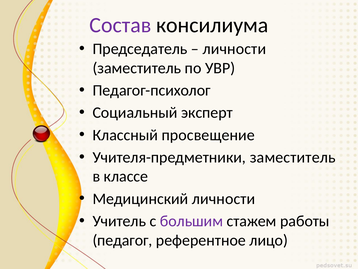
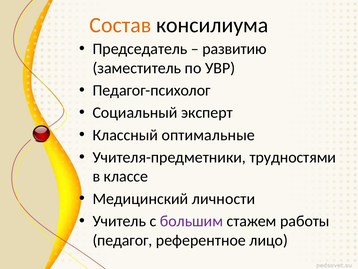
Состав colour: purple -> orange
личности at (234, 49): личности -> развитию
просвещение: просвещение -> оптимальные
Учителя-предметники заместитель: заместитель -> трудностями
